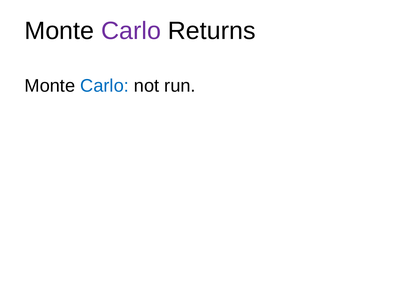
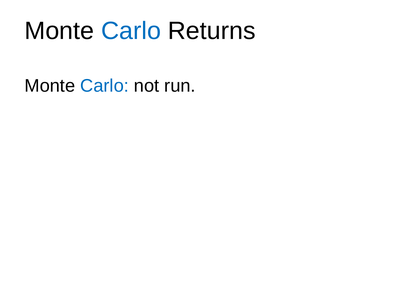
Carlo at (131, 31) colour: purple -> blue
